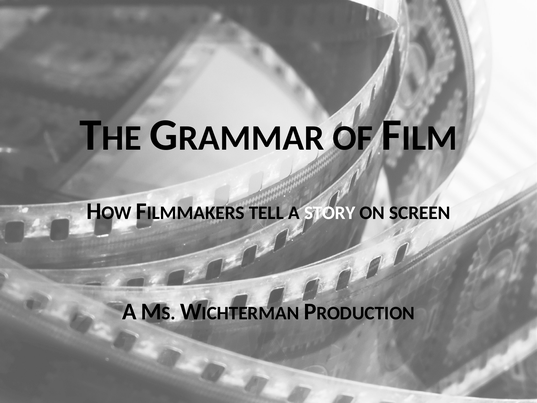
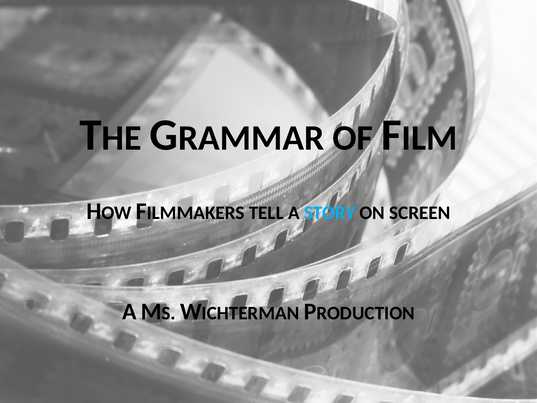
STORY colour: white -> light blue
